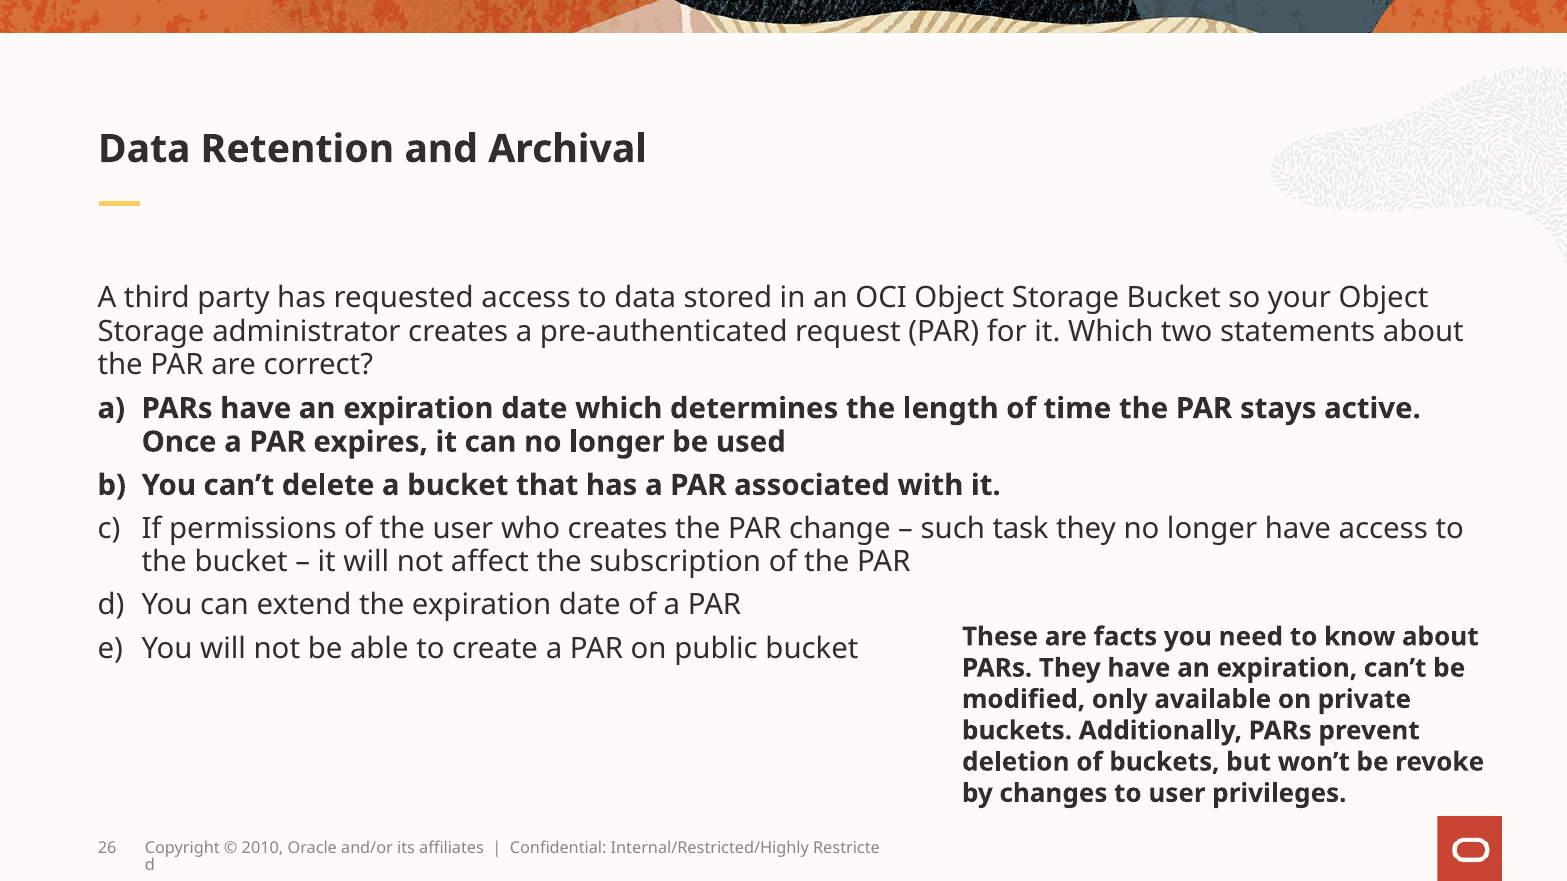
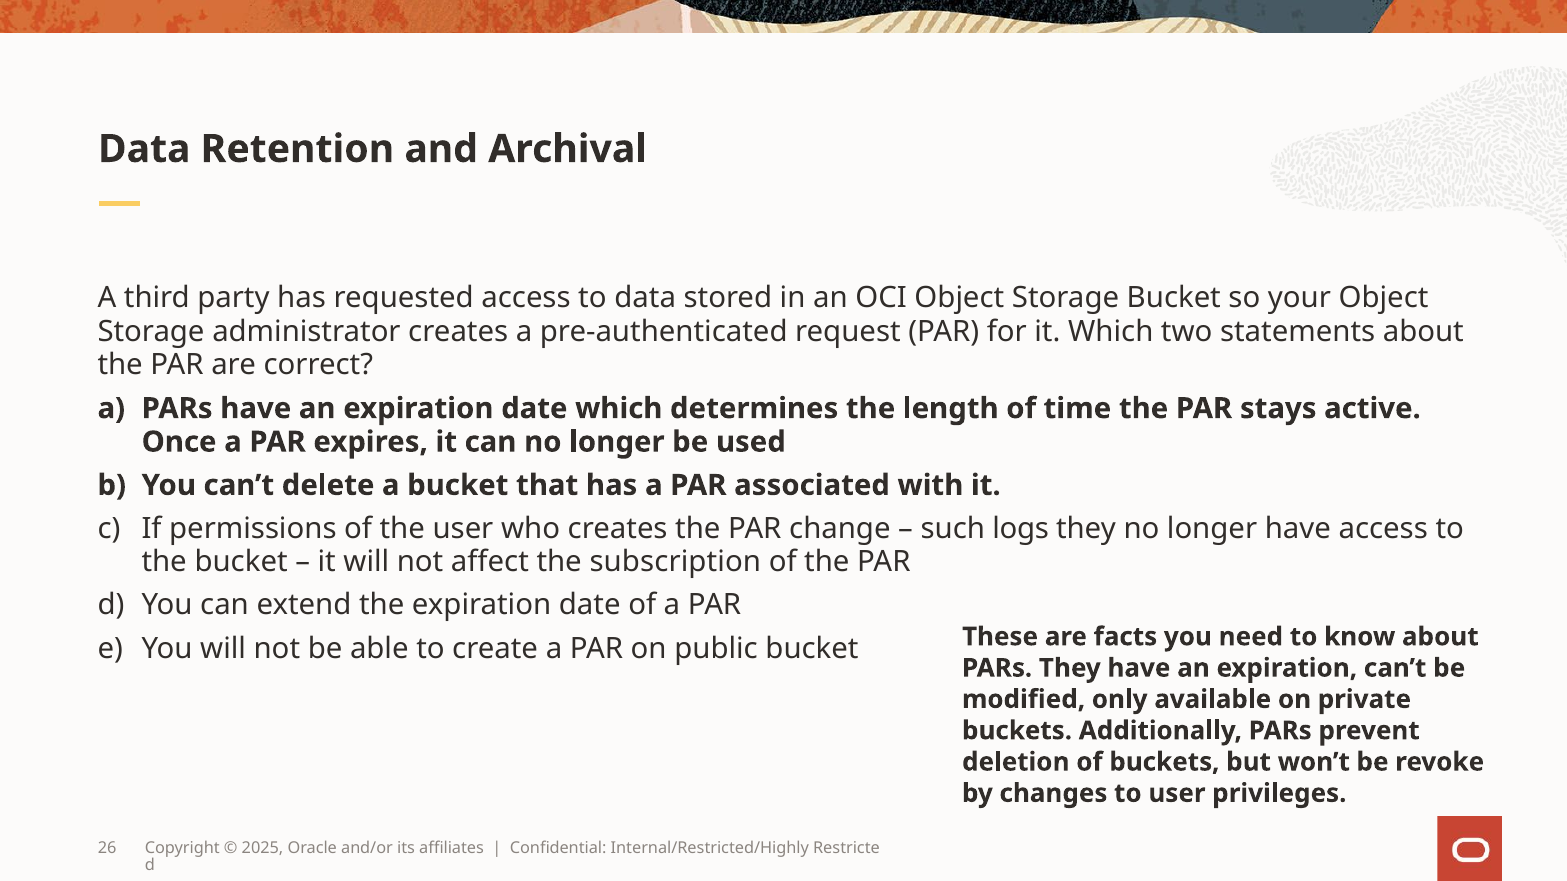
task: task -> logs
2010: 2010 -> 2025
